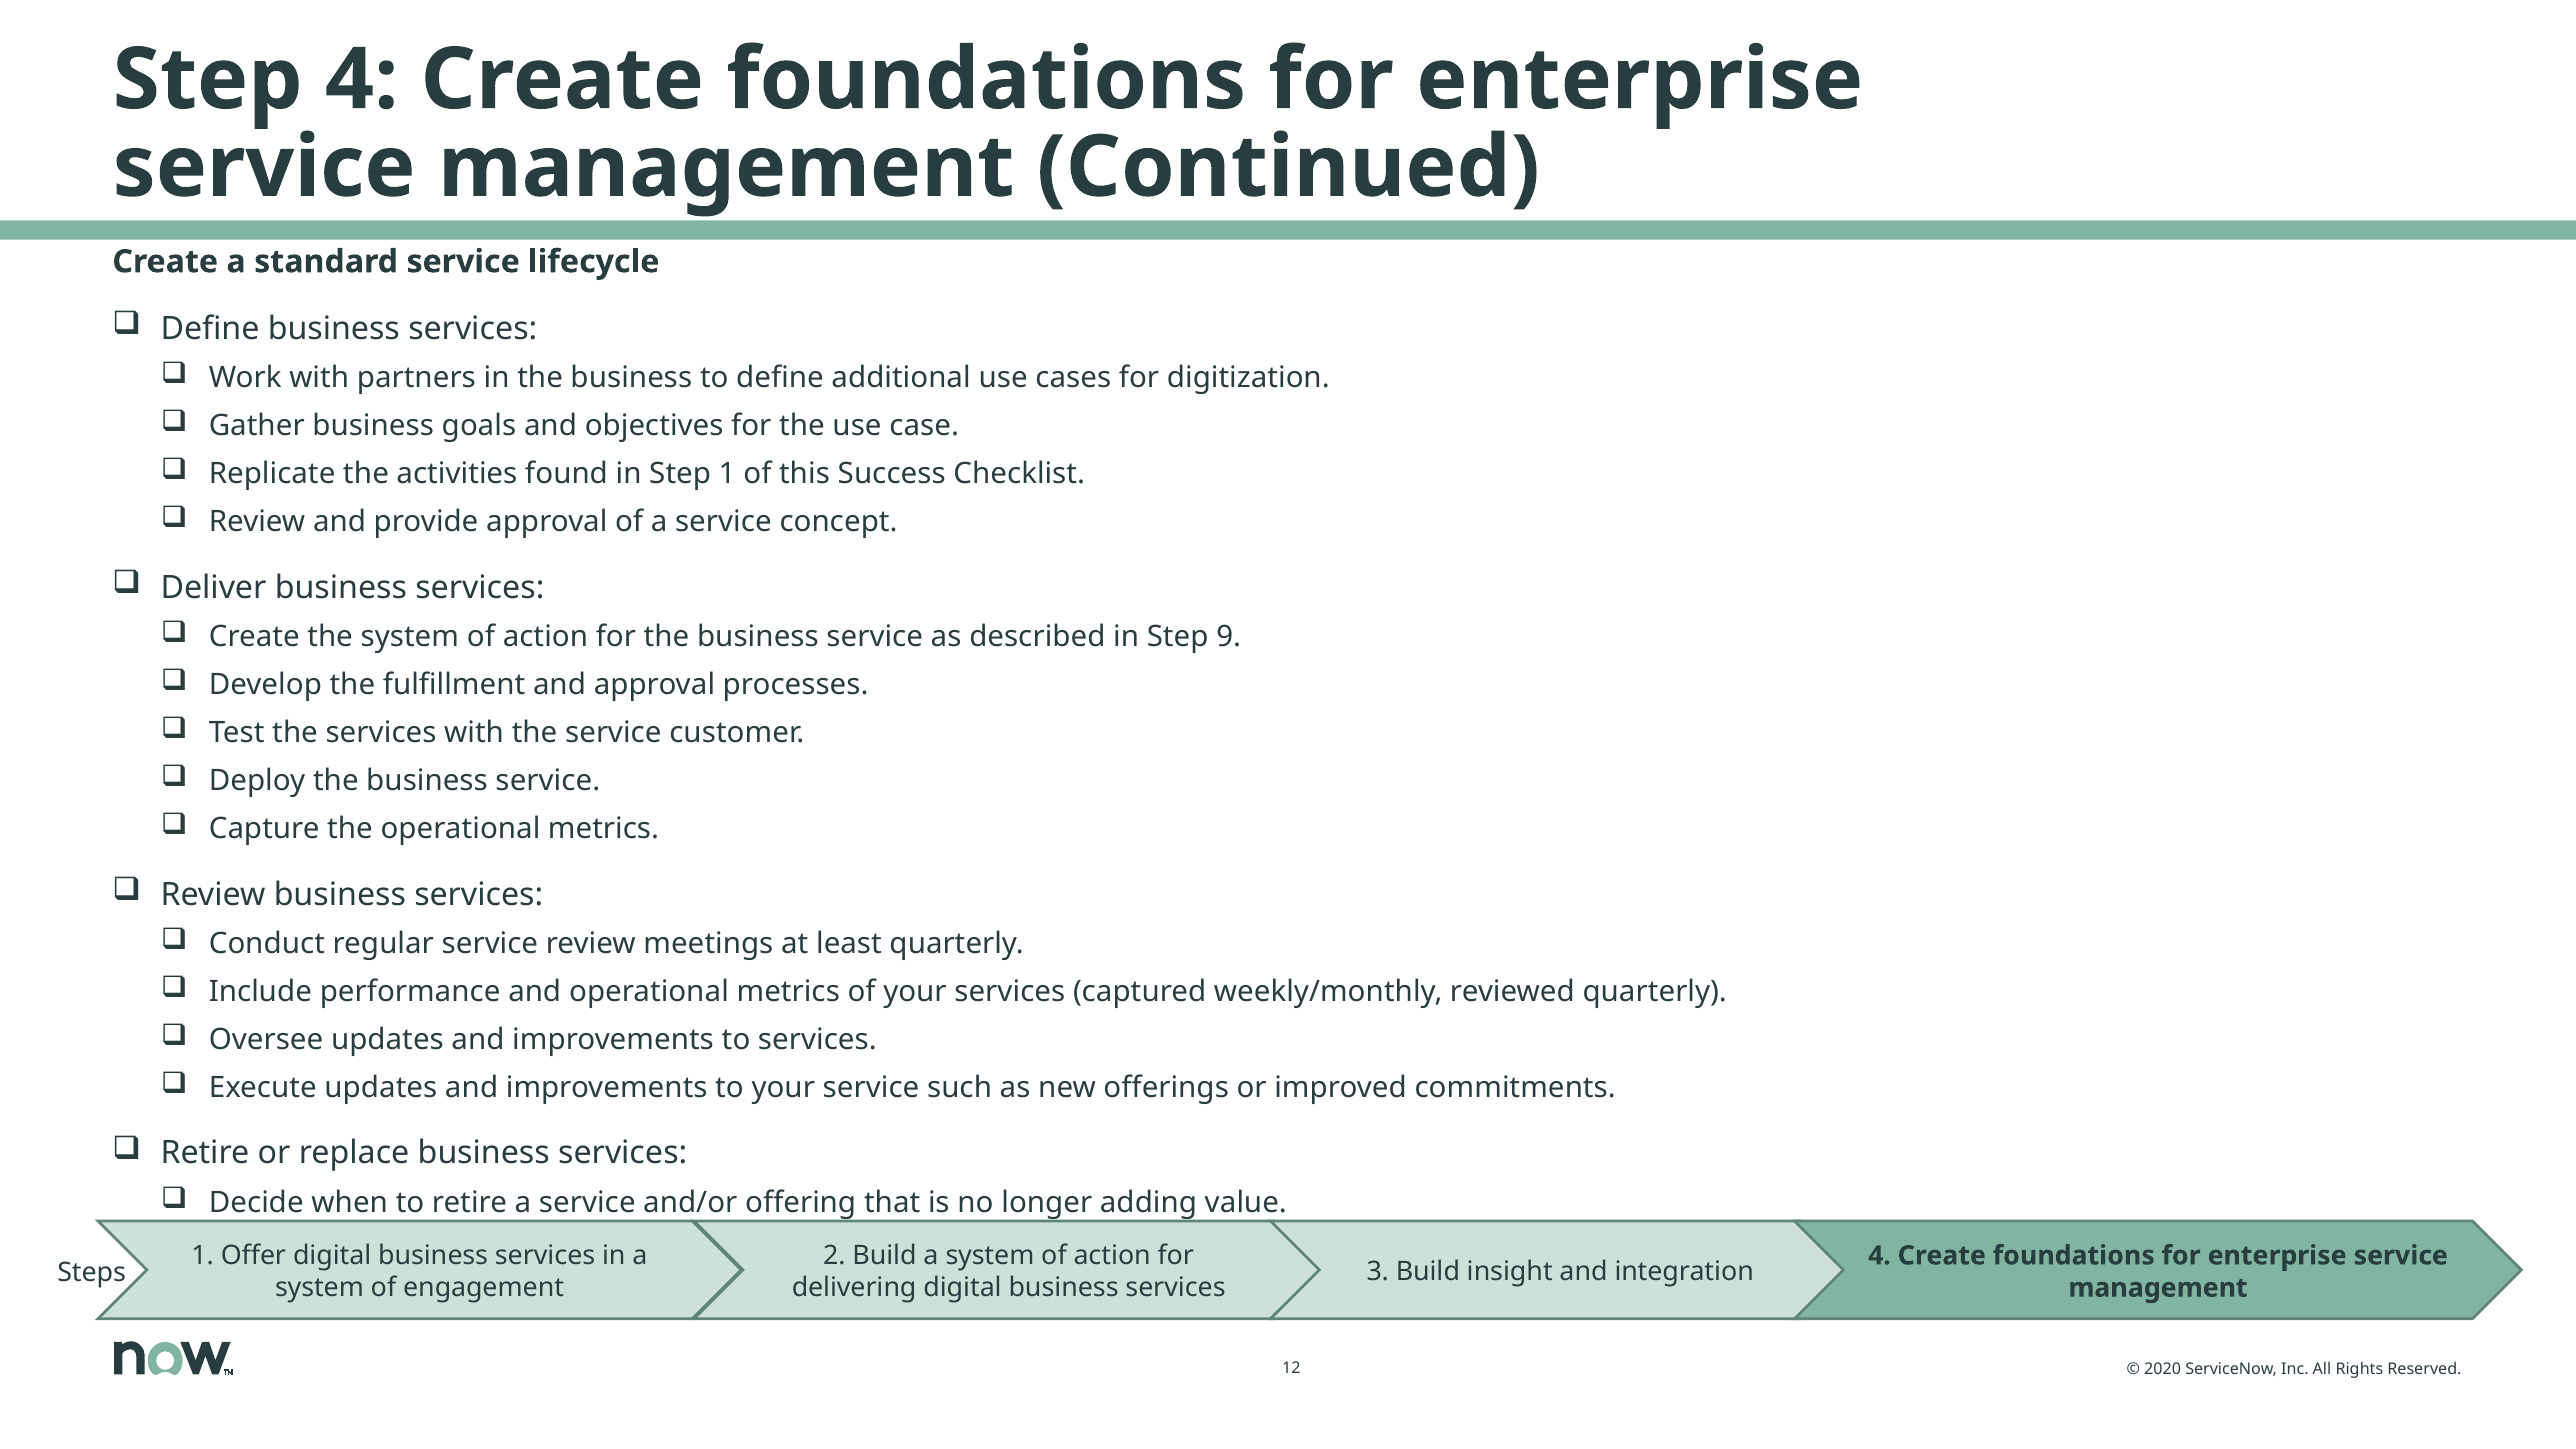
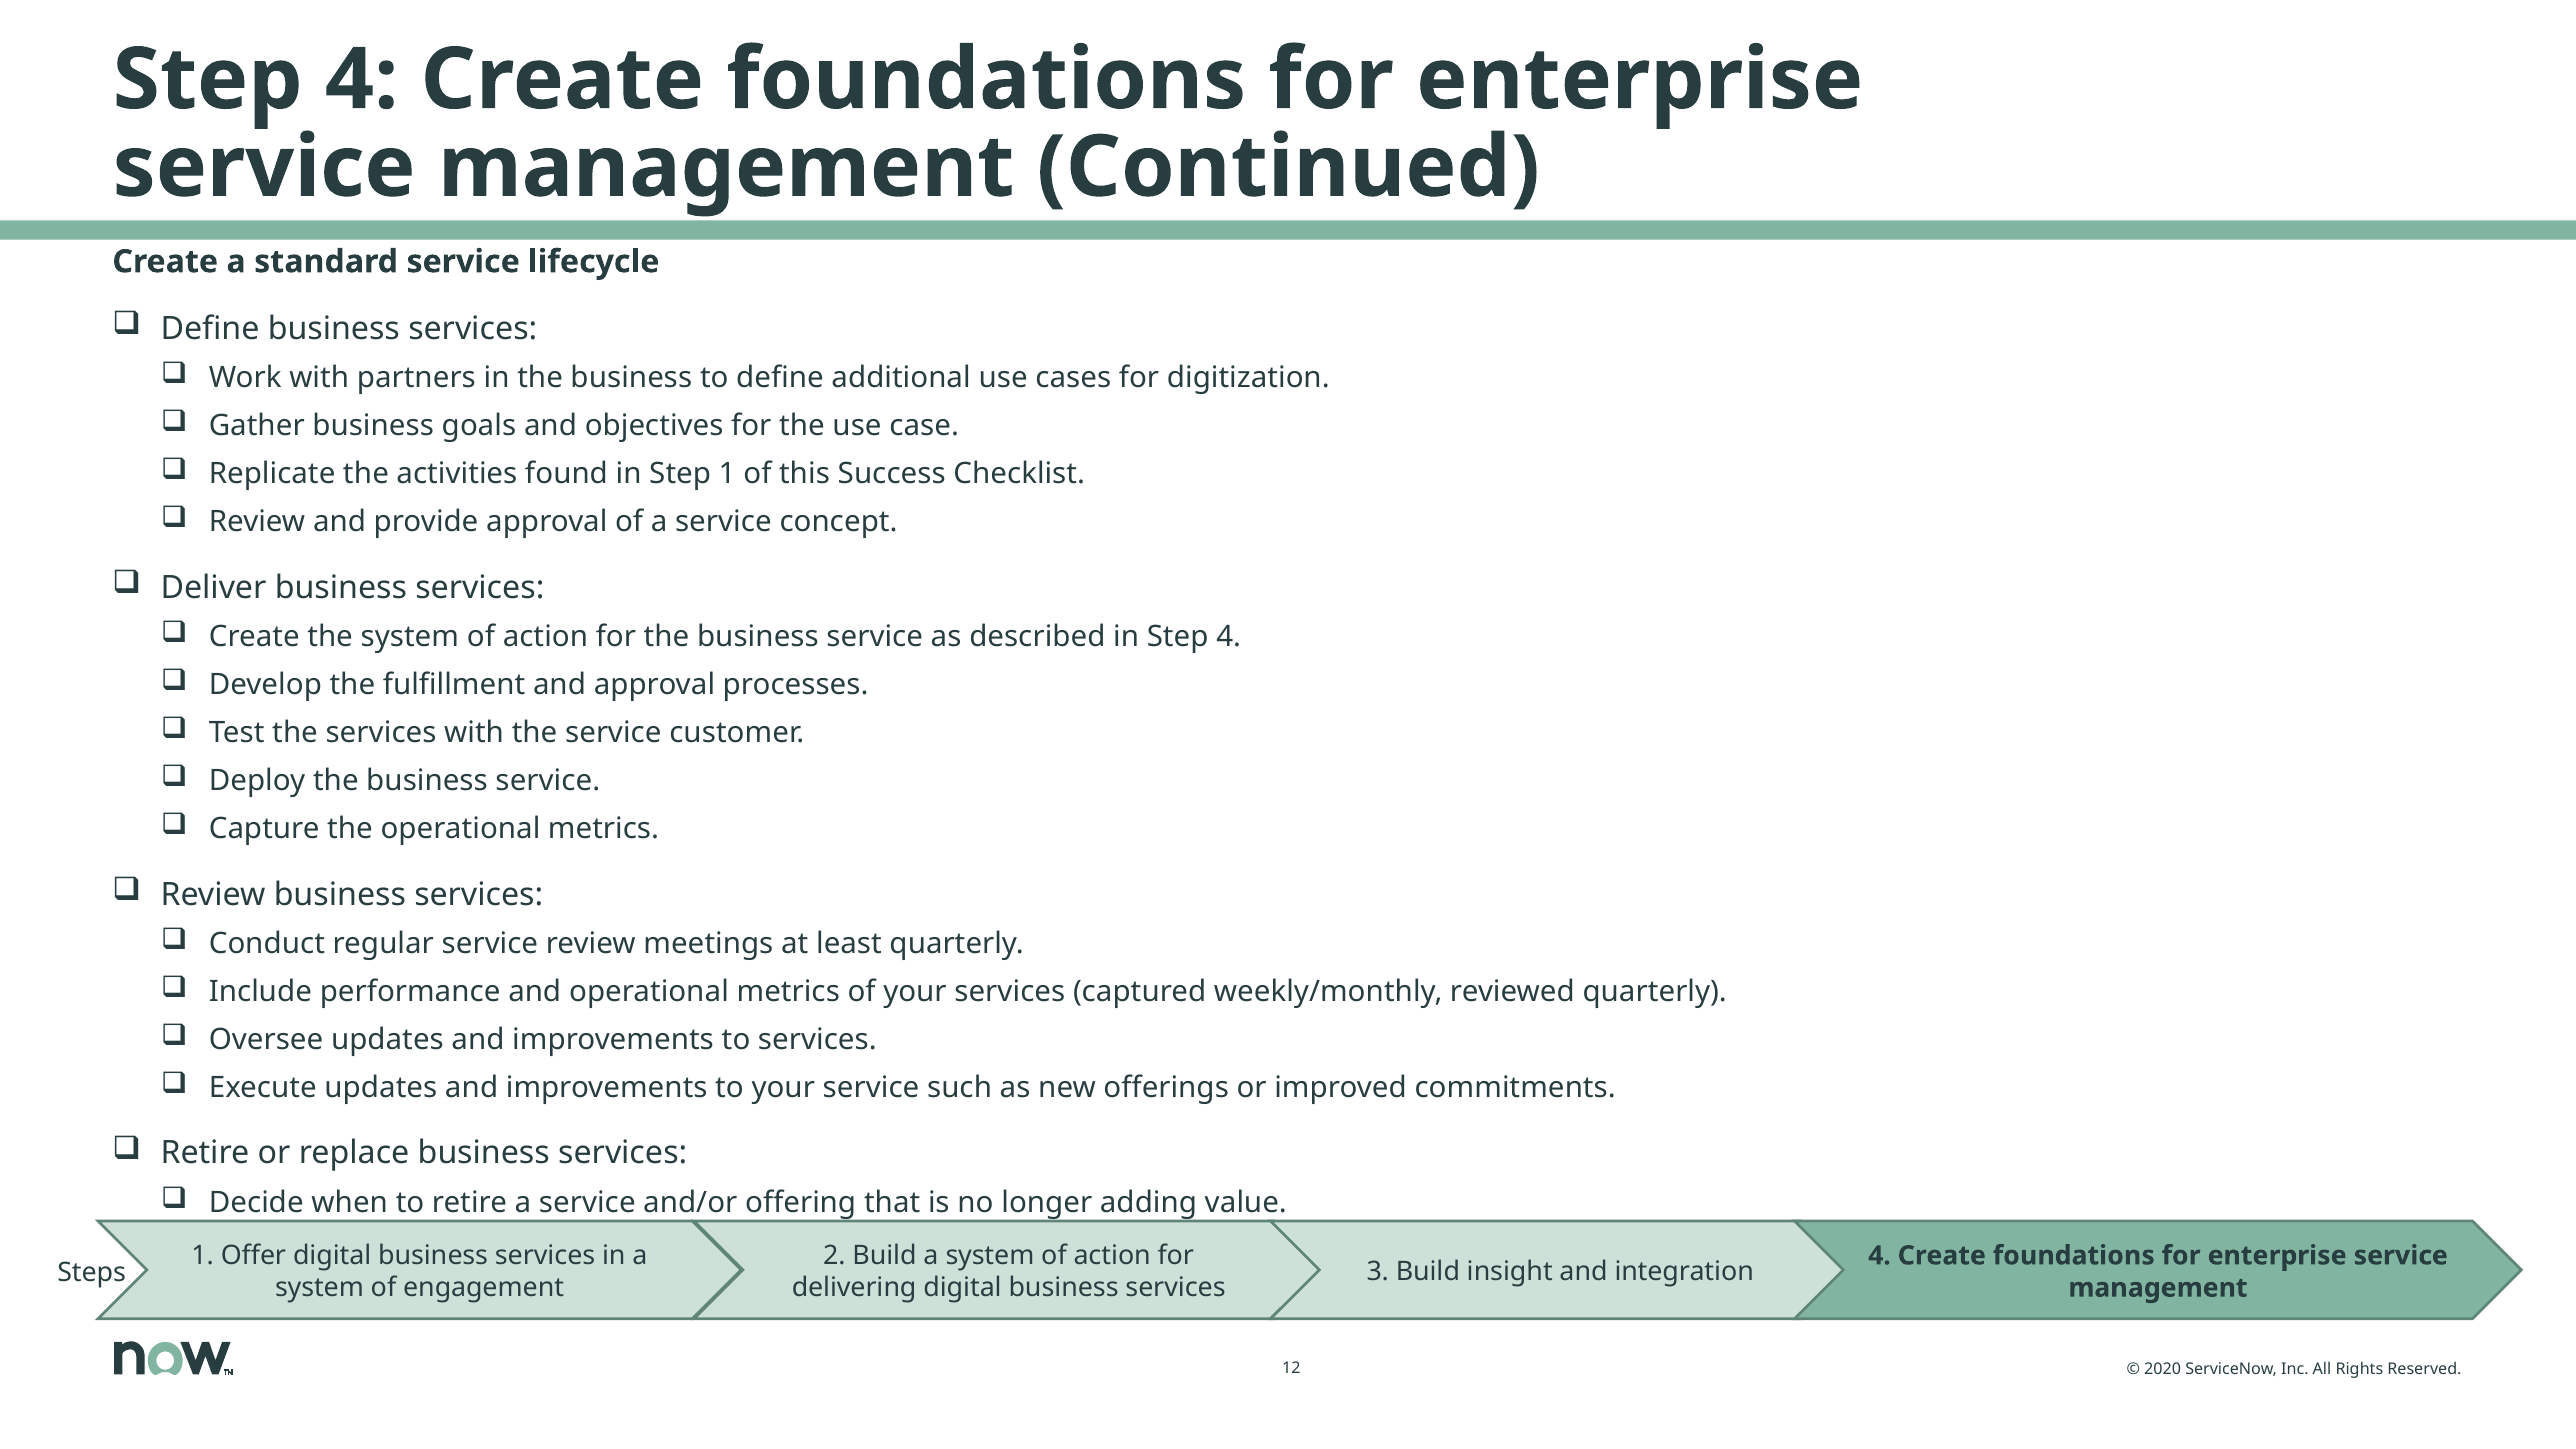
in Step 9: 9 -> 4
